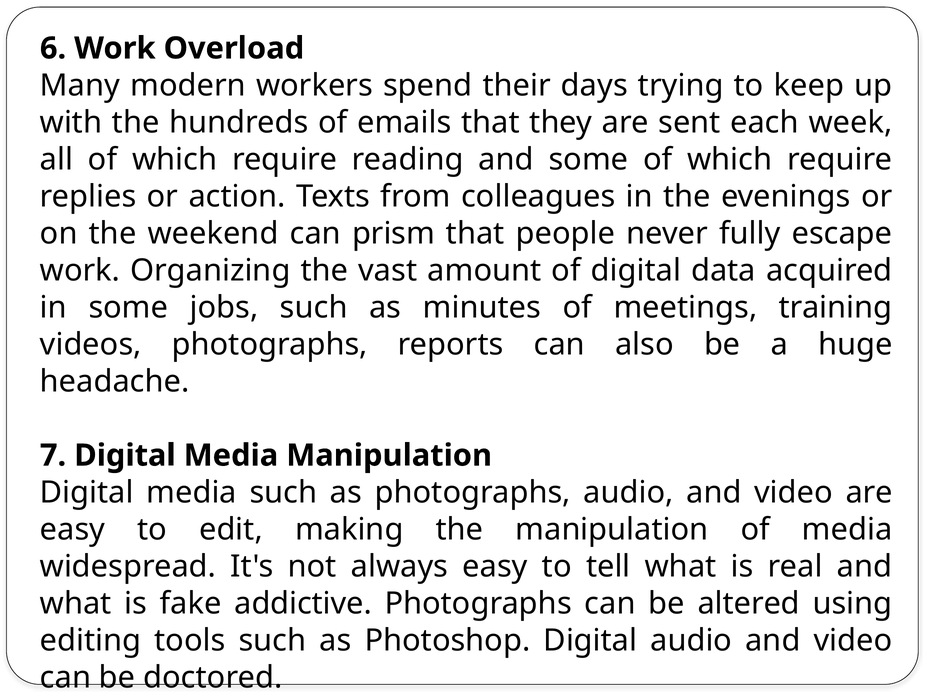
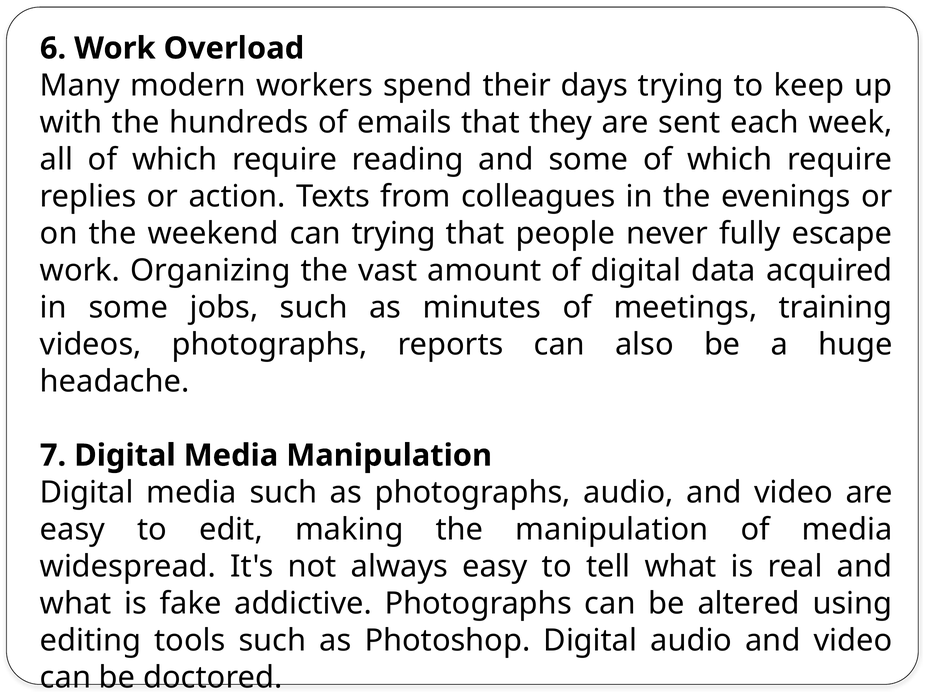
can prism: prism -> trying
